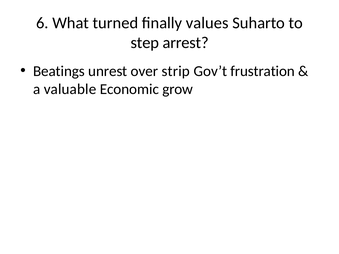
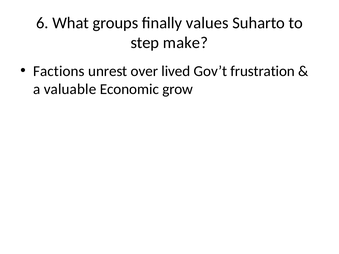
turned: turned -> groups
arrest: arrest -> make
Beatings: Beatings -> Factions
strip: strip -> lived
